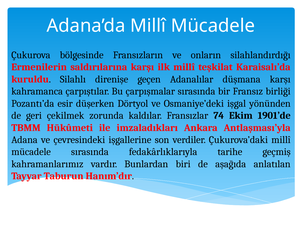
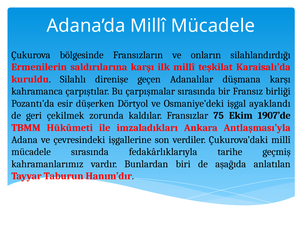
yönünden: yönünden -> ayaklandı
74: 74 -> 75
1901’de: 1901’de -> 1907’de
